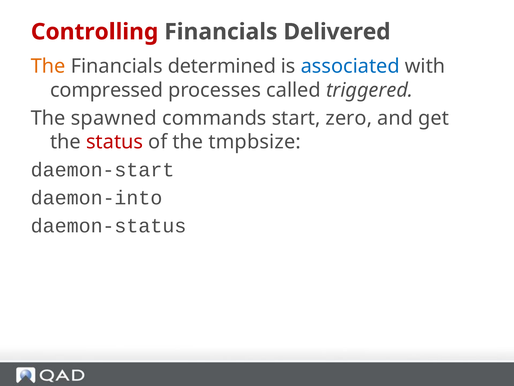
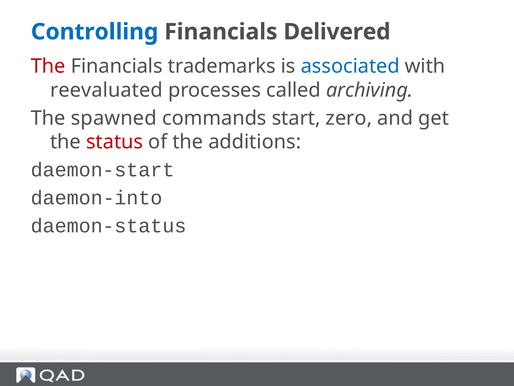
Controlling colour: red -> blue
The at (48, 66) colour: orange -> red
determined: determined -> trademarks
compressed: compressed -> reevaluated
triggered: triggered -> archiving
tmpbsize: tmpbsize -> additions
